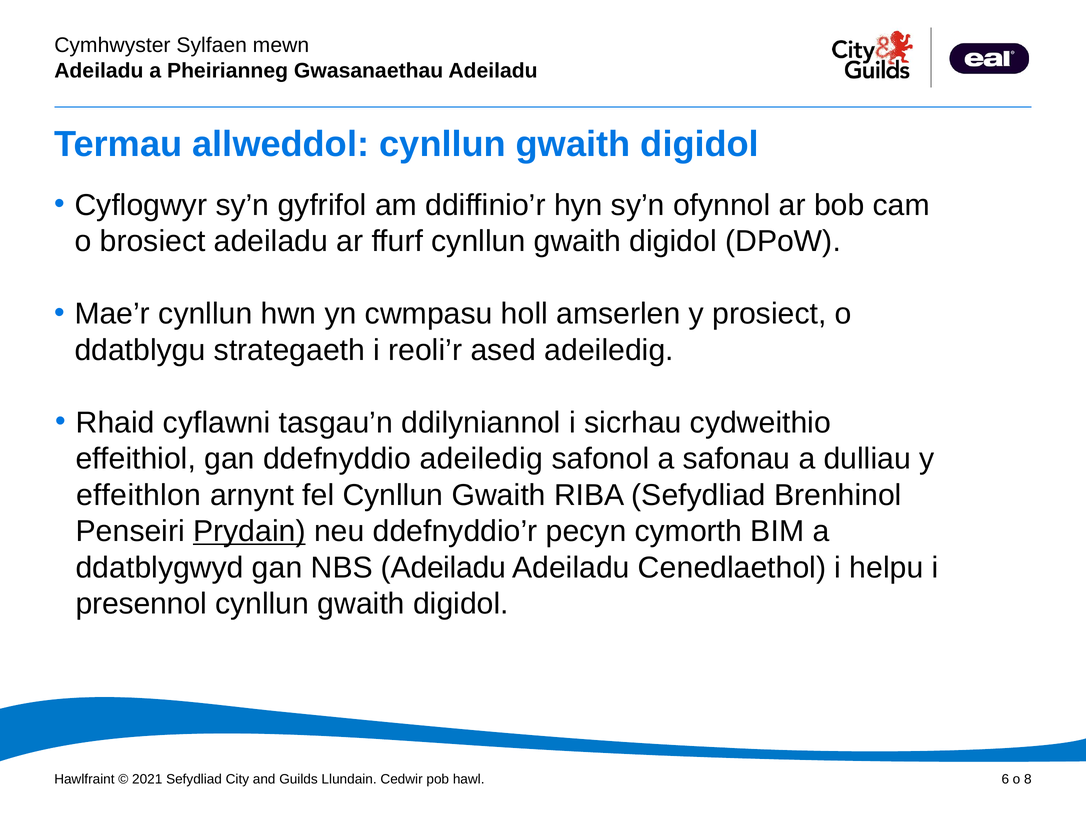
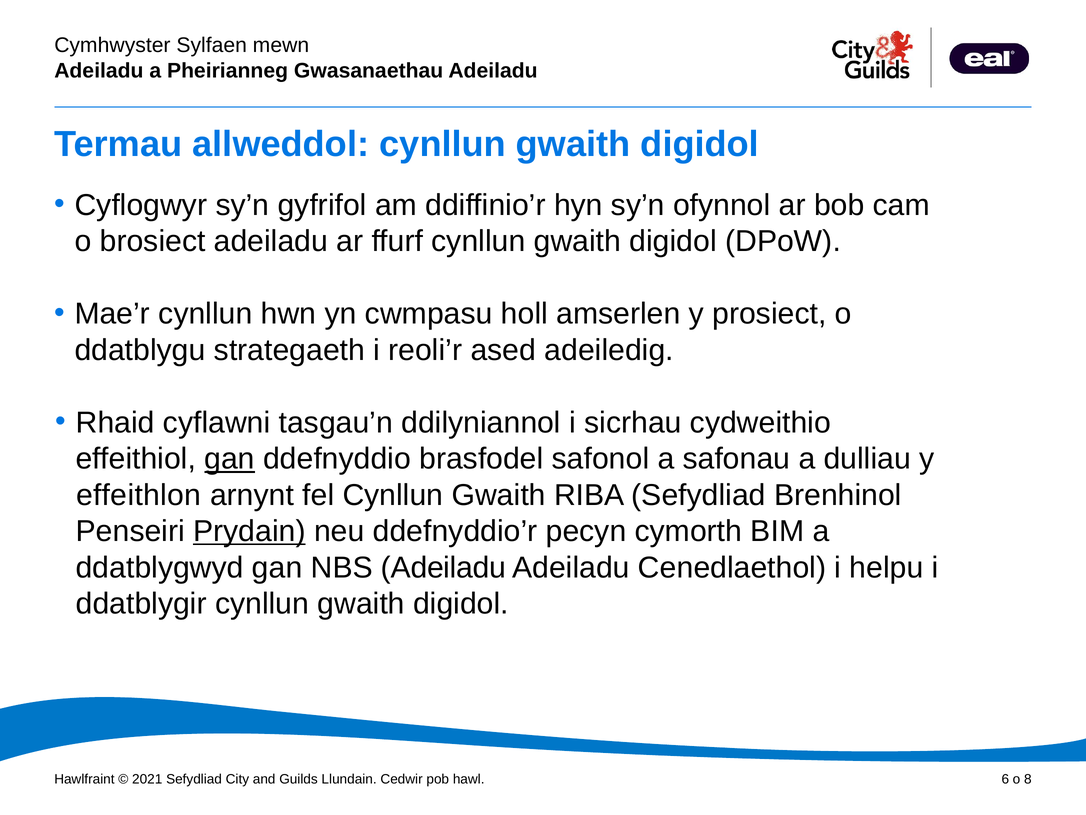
gan at (230, 459) underline: none -> present
ddefnyddio adeiledig: adeiledig -> brasfodel
presennol: presennol -> ddatblygir
